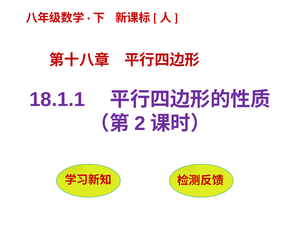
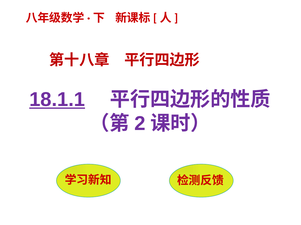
18.1.1 underline: none -> present
